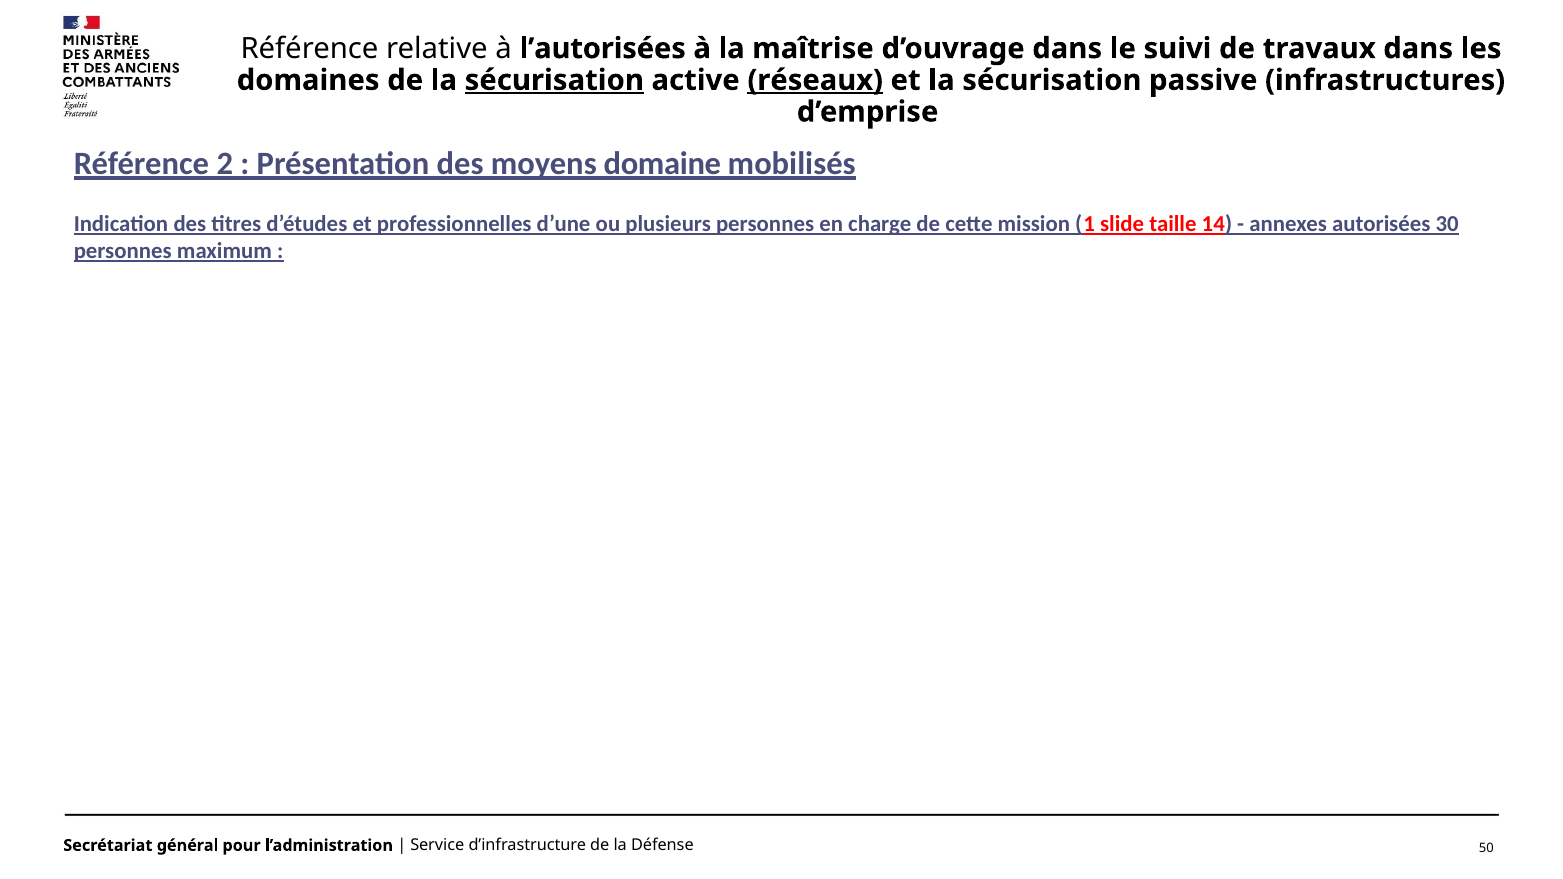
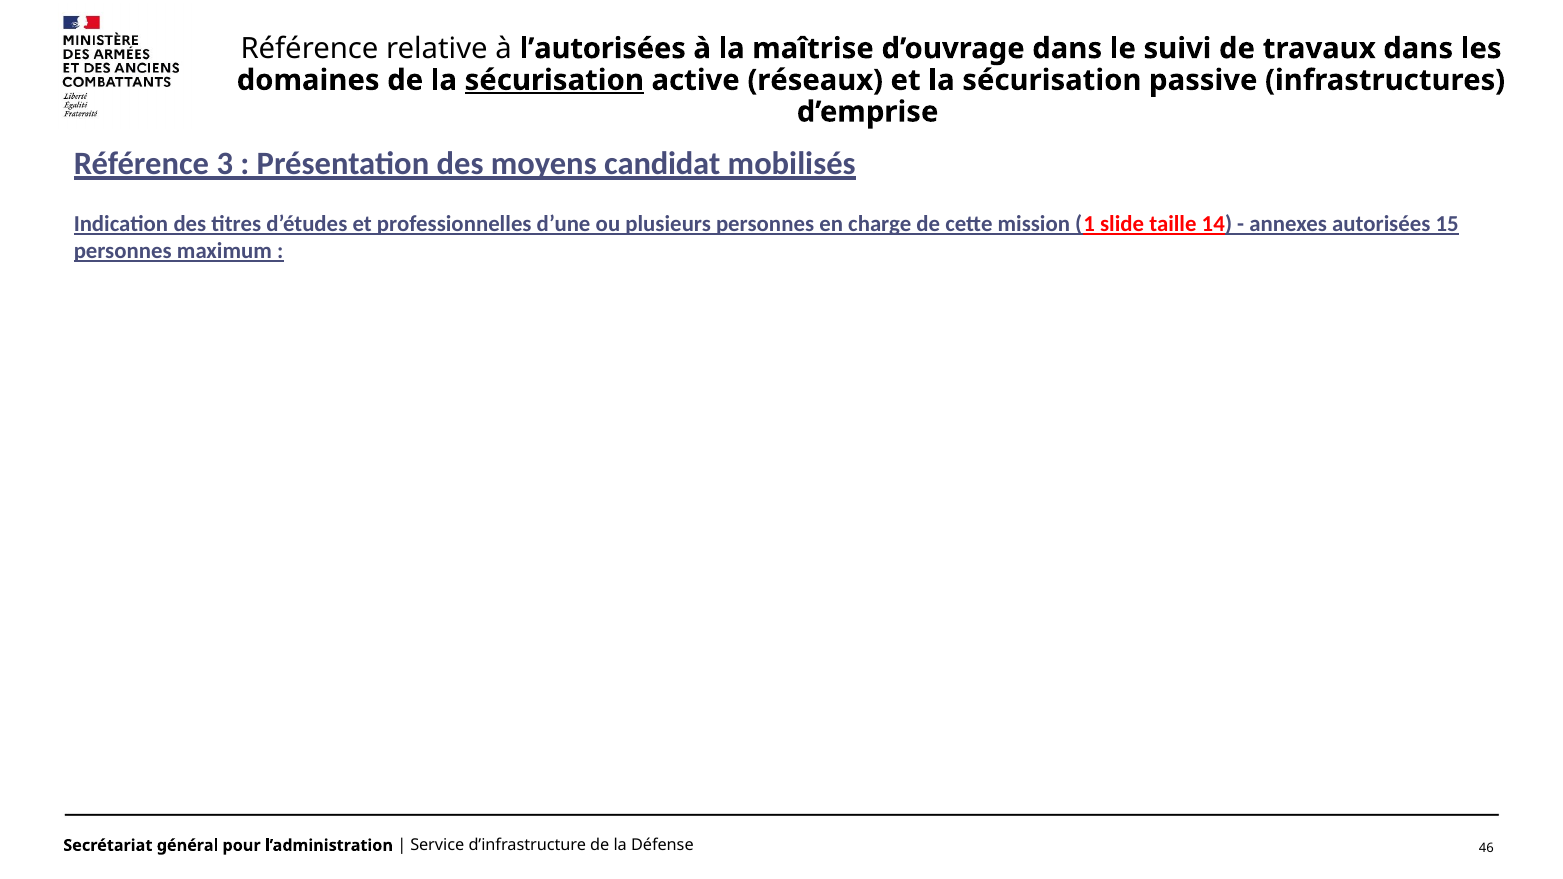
réseaux underline: present -> none
2: 2 -> 3
domaine: domaine -> candidat
30: 30 -> 15
50: 50 -> 46
